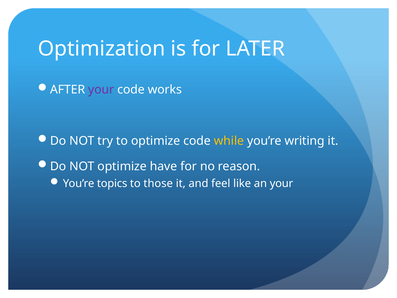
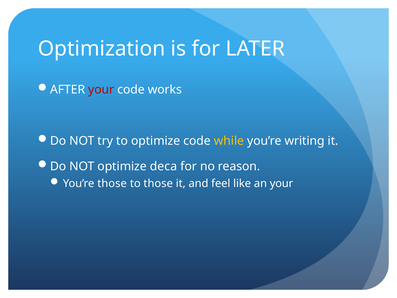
your at (101, 90) colour: purple -> red
have: have -> deca
You’re topics: topics -> those
